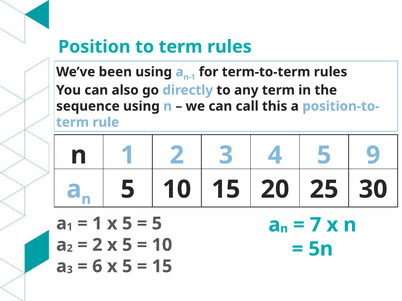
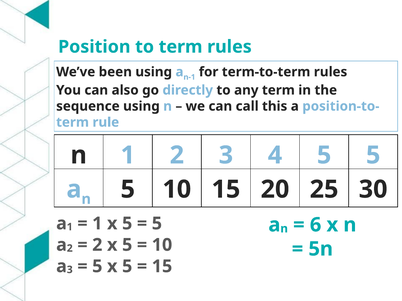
5 9: 9 -> 5
7: 7 -> 6
6 at (97, 267): 6 -> 5
